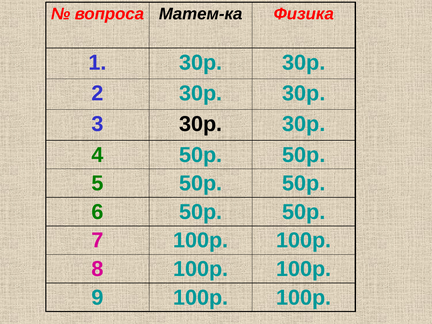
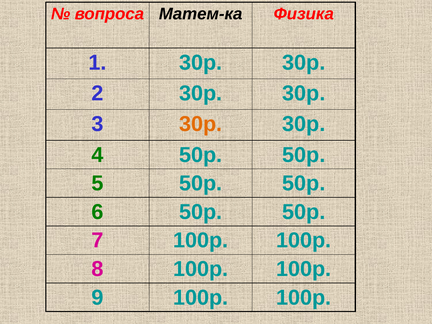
30р at (201, 124) colour: black -> orange
